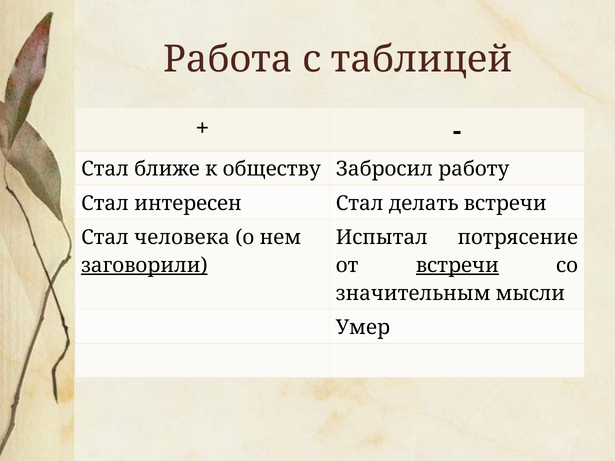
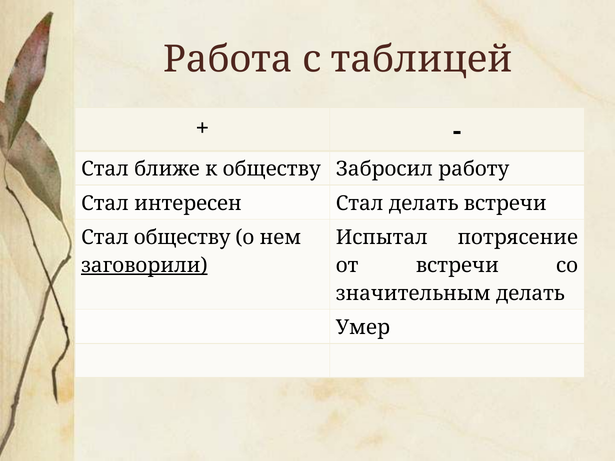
Стал человека: человека -> обществу
встречи at (457, 266) underline: present -> none
значительным мысли: мысли -> делать
